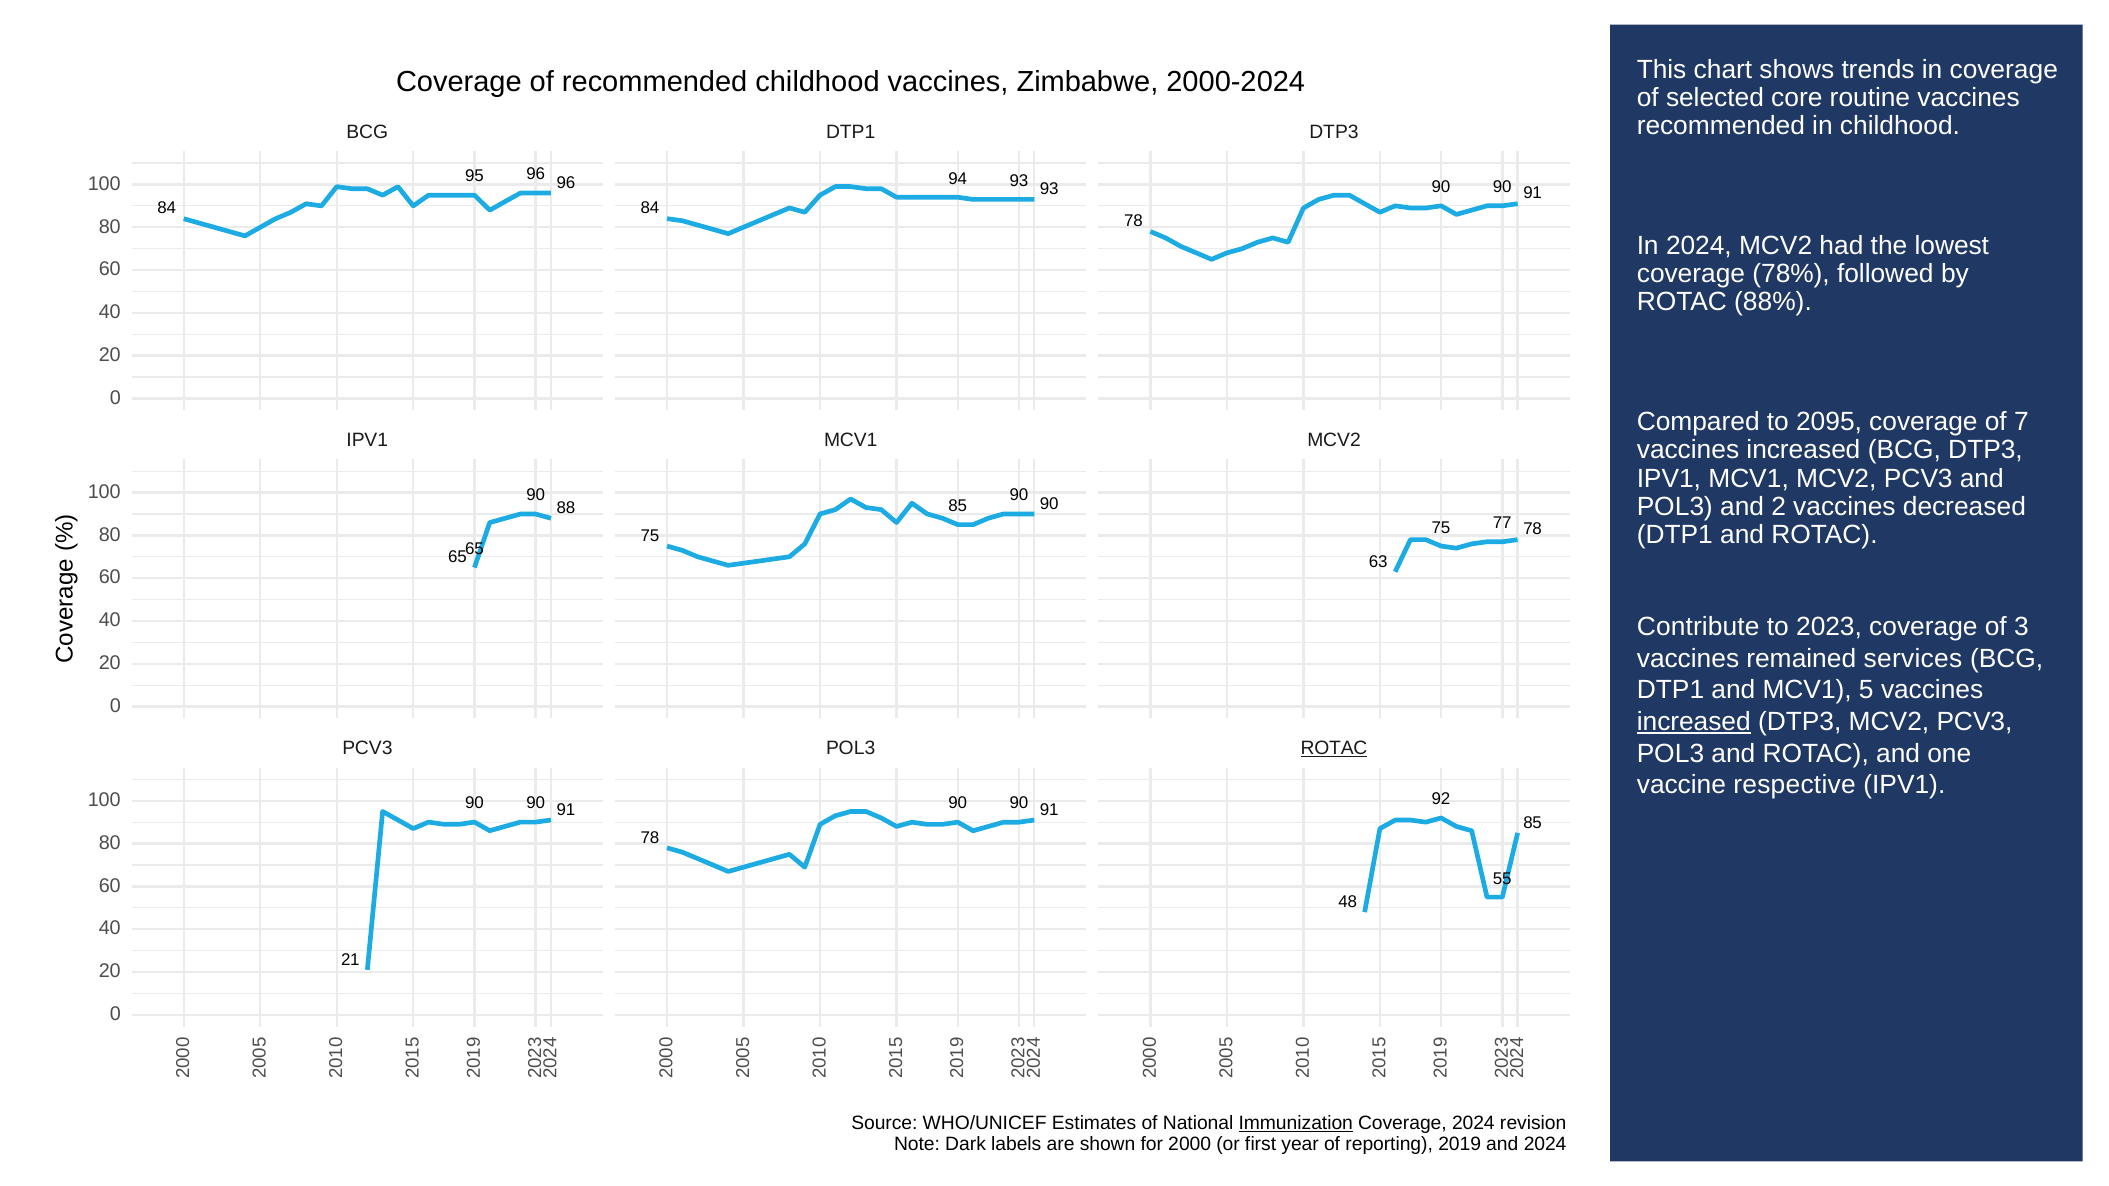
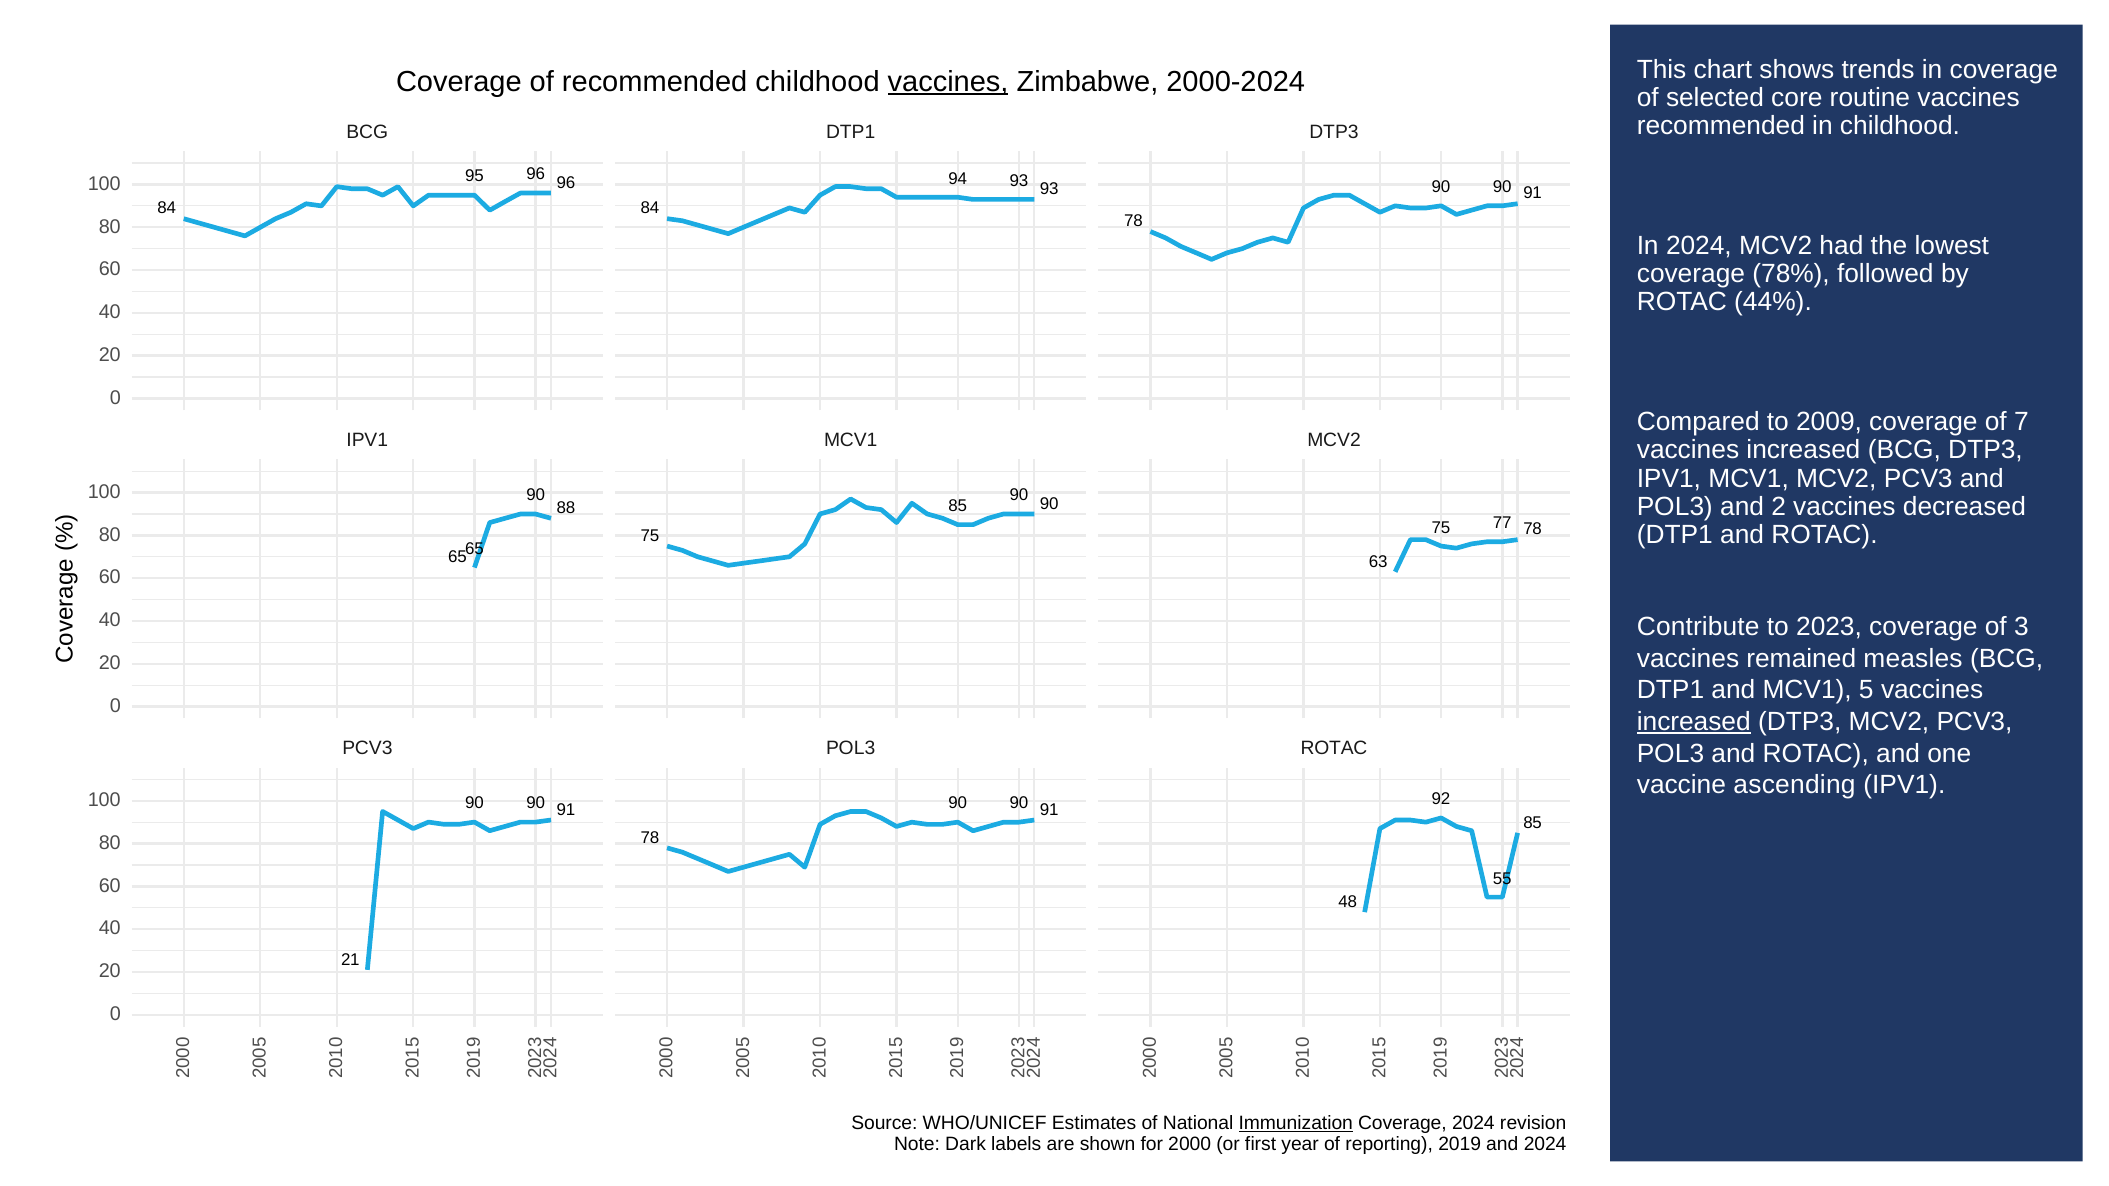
vaccines at (948, 82) underline: none -> present
88%: 88% -> 44%
2095: 2095 -> 2009
services: services -> measles
ROTAC at (1334, 748) underline: present -> none
respective: respective -> ascending
